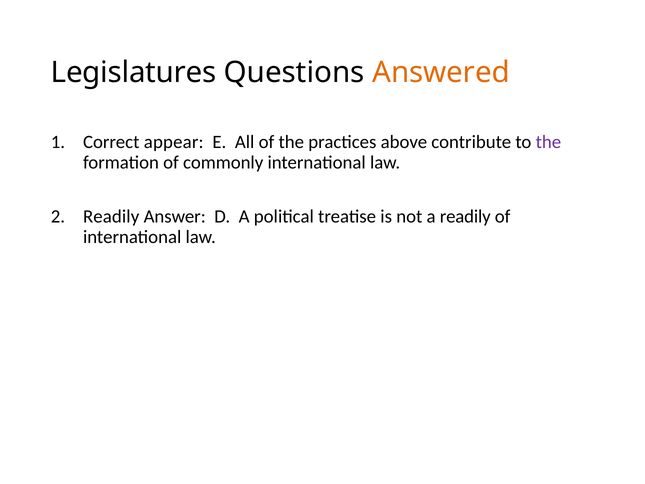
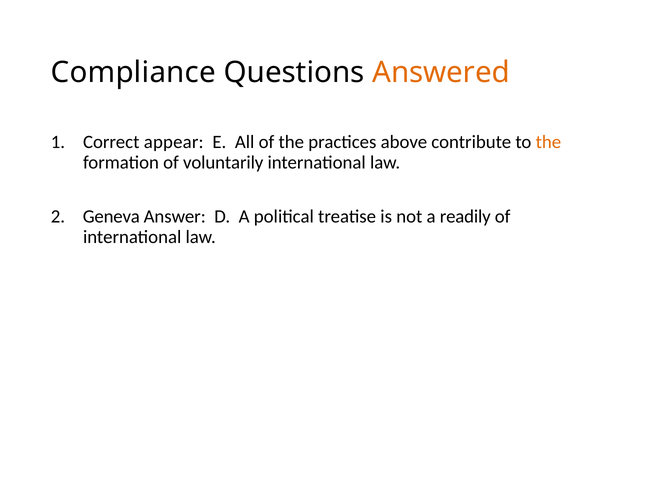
Legislatures: Legislatures -> Compliance
the at (548, 142) colour: purple -> orange
commonly: commonly -> voluntarily
Readily at (111, 216): Readily -> Geneva
